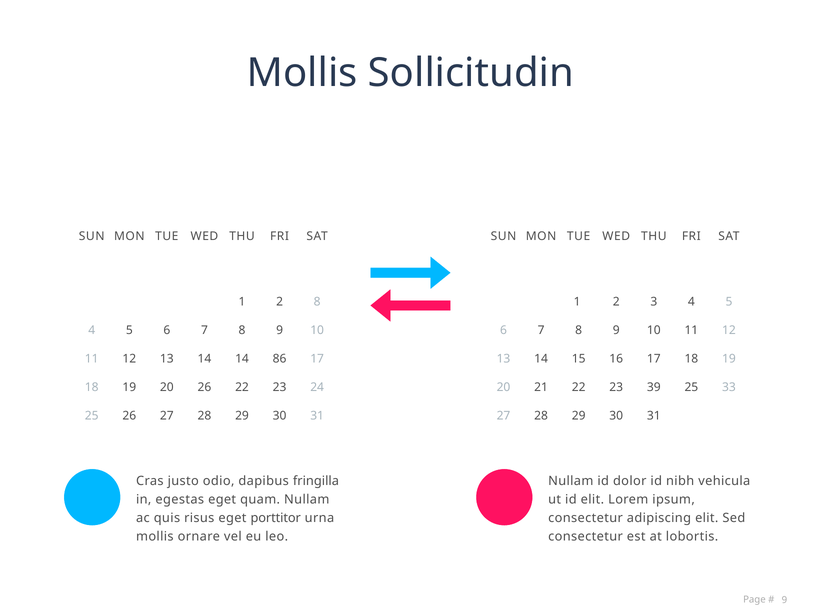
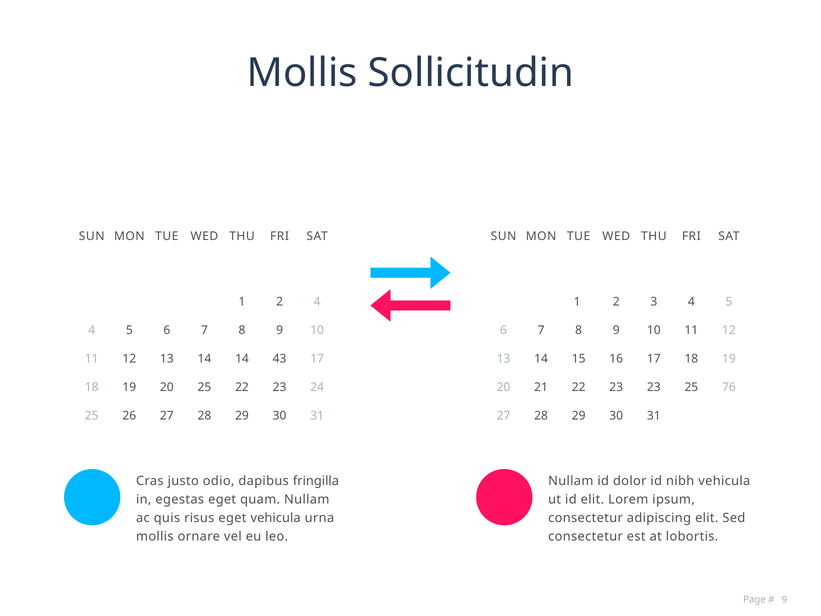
2 8: 8 -> 4
86: 86 -> 43
20 26: 26 -> 25
23 39: 39 -> 23
33: 33 -> 76
eget porttitor: porttitor -> vehicula
